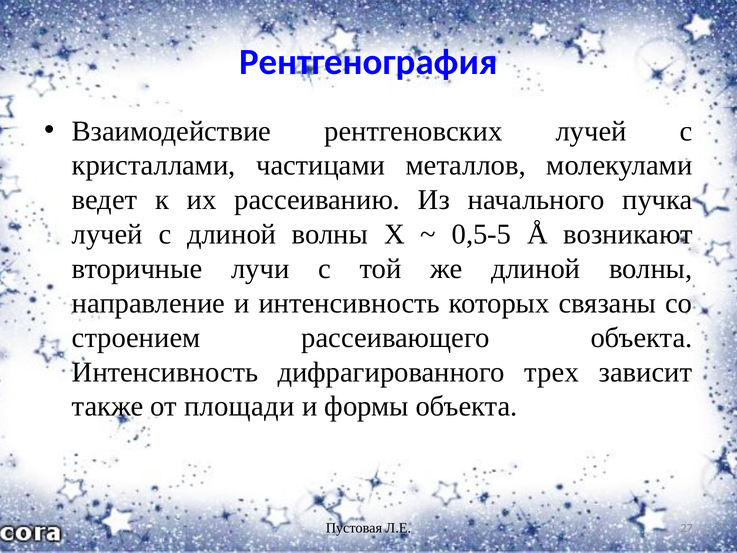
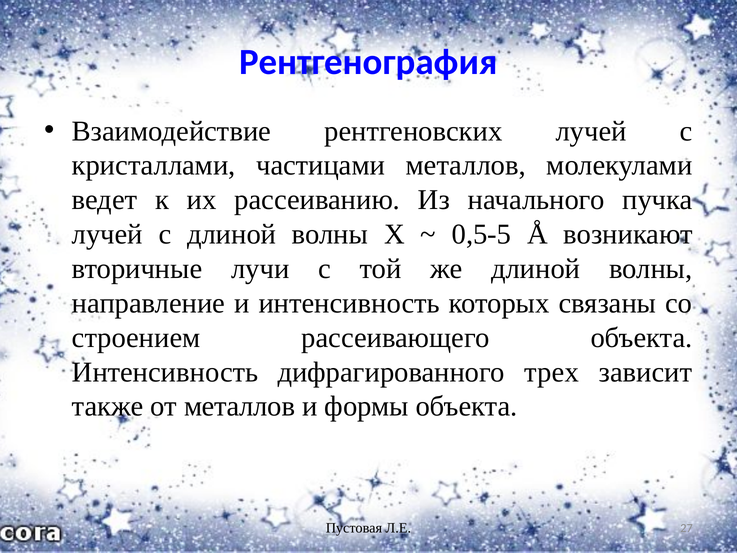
от площади: площади -> металлов
